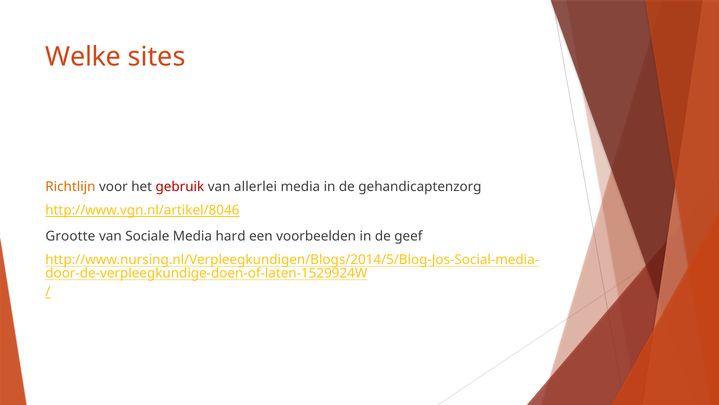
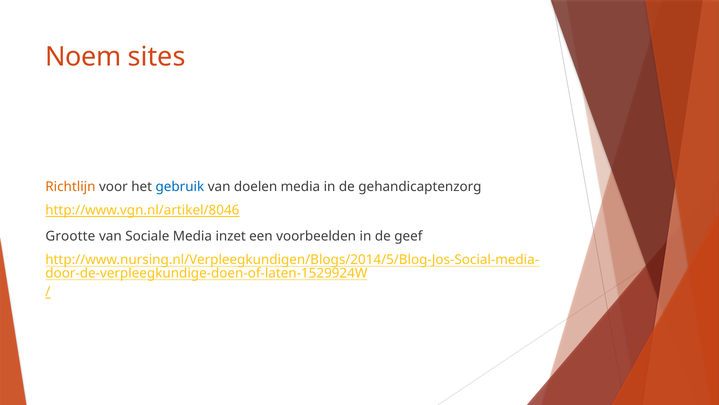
Welke: Welke -> Noem
gebruik colour: red -> blue
allerlei: allerlei -> doelen
hard: hard -> inzet
